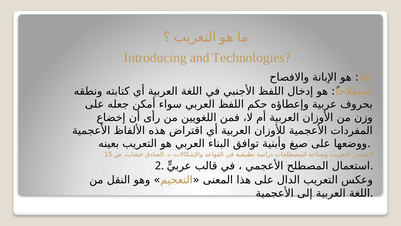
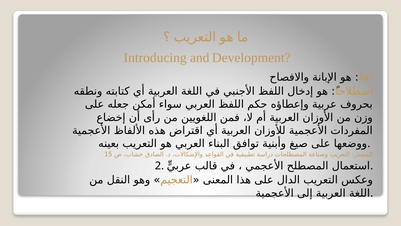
Technologies: Technologies -> Development
